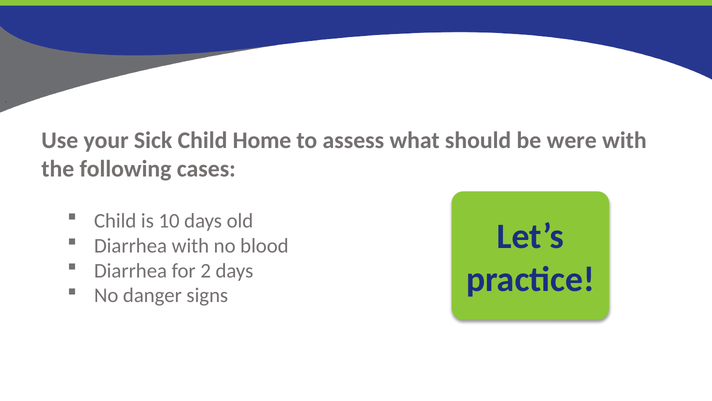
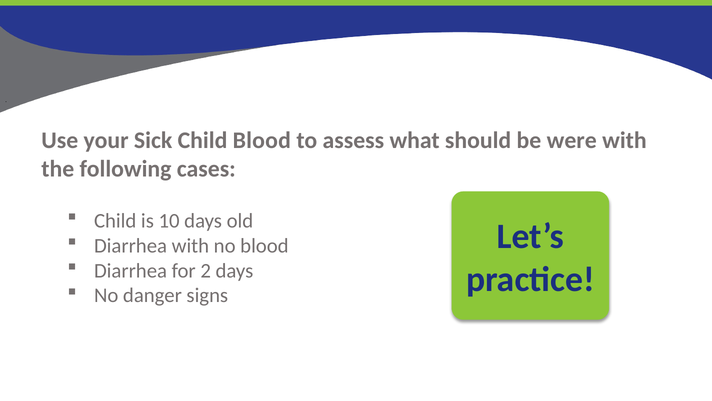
Child Home: Home -> Blood
